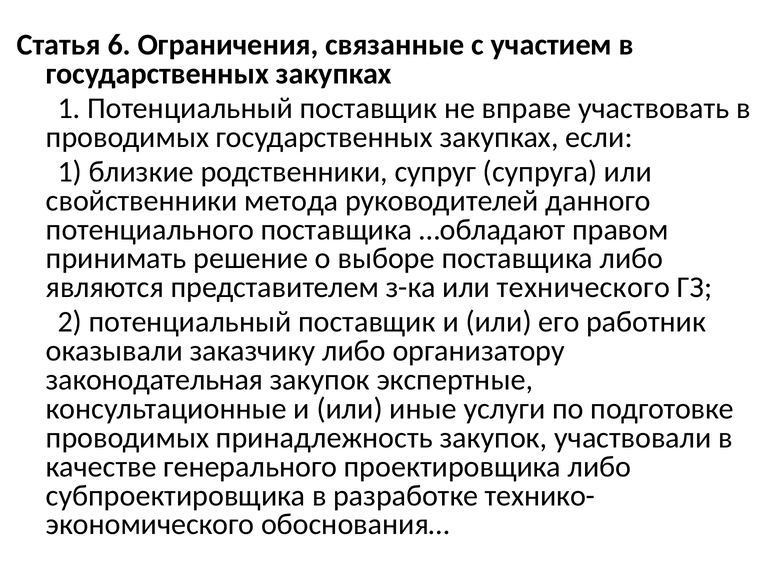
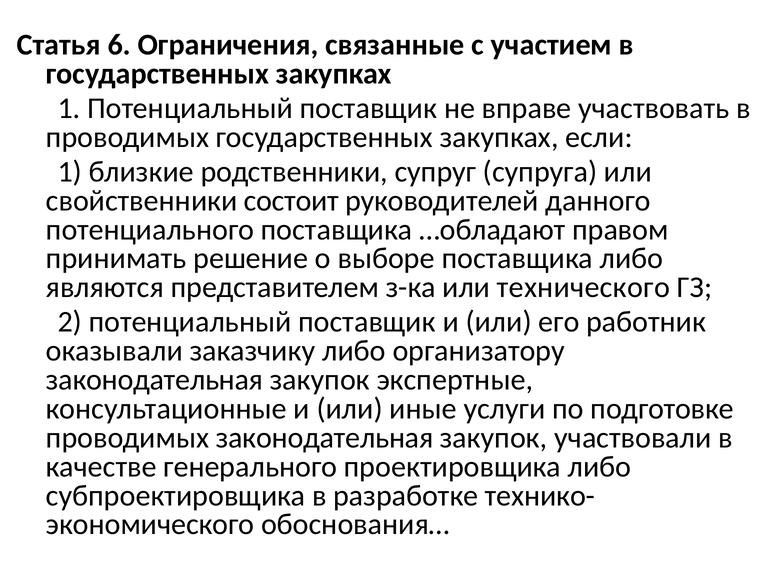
метода: метода -> состоит
проводимых принадлежность: принадлежность -> законодательная
